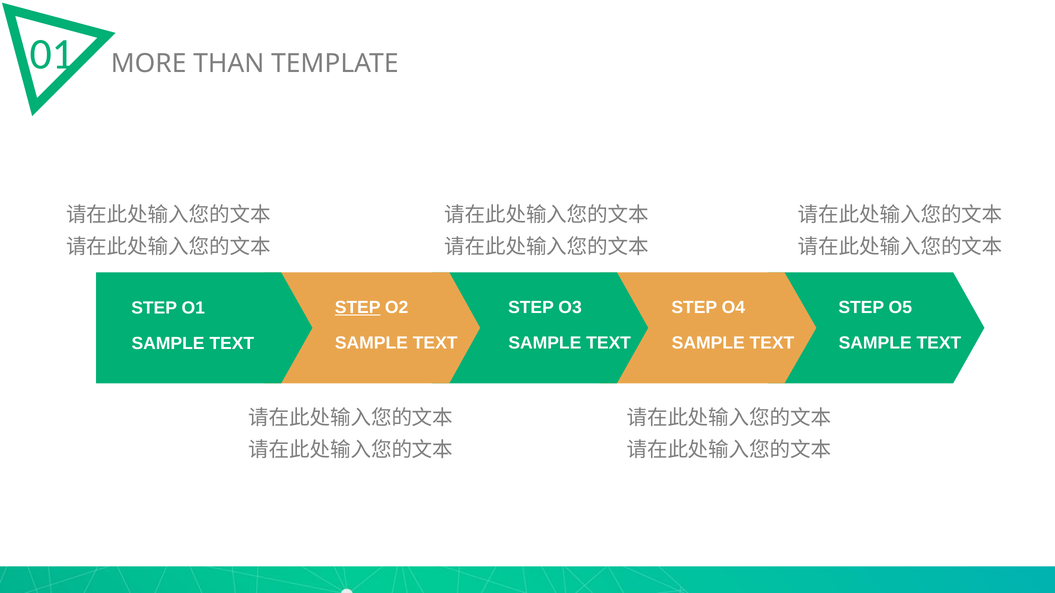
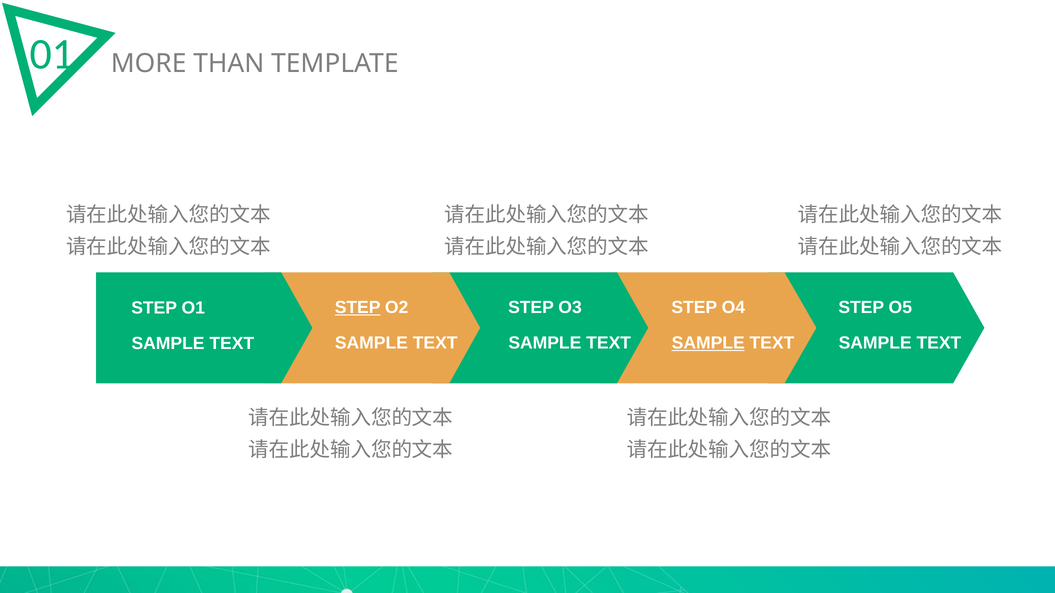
SAMPLE at (708, 343) underline: none -> present
